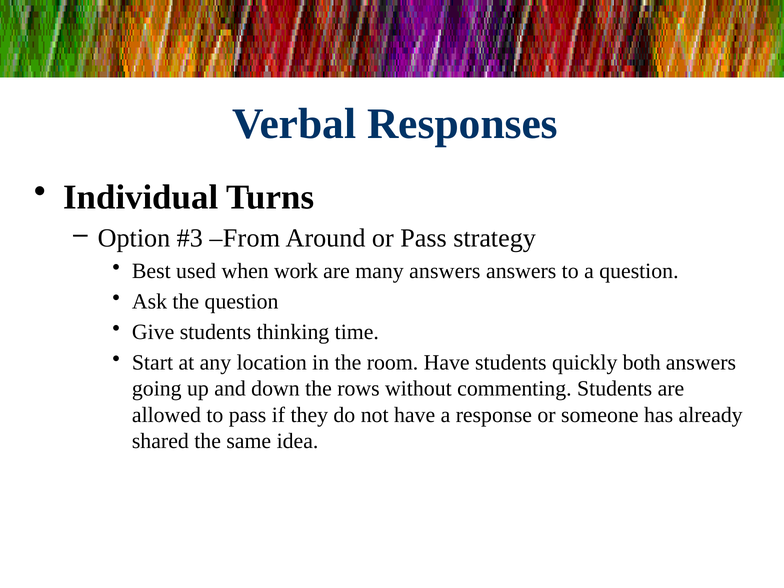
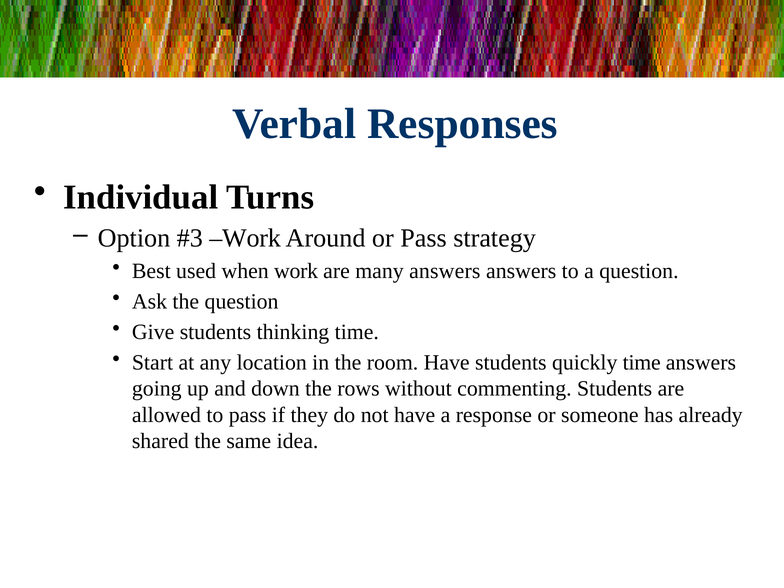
From at (245, 238): From -> Work
quickly both: both -> time
